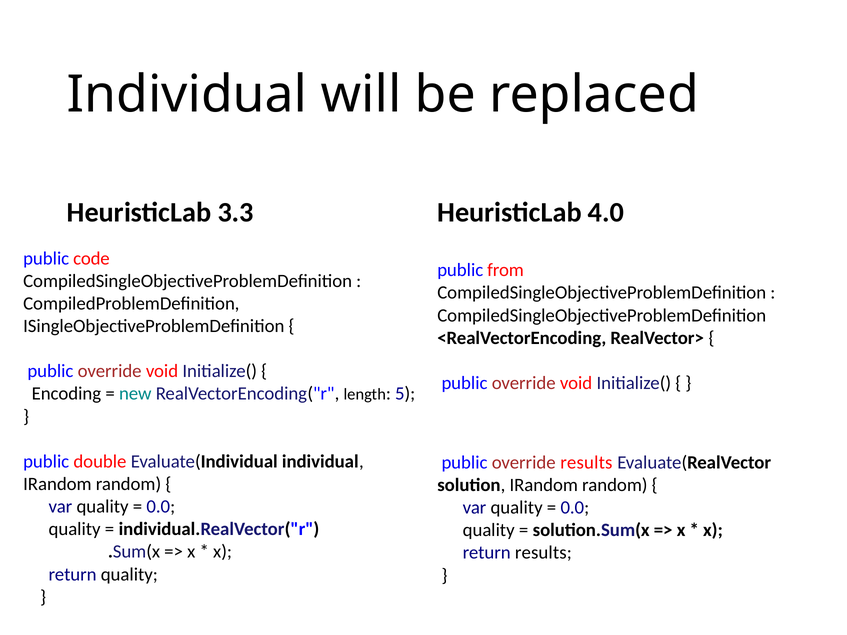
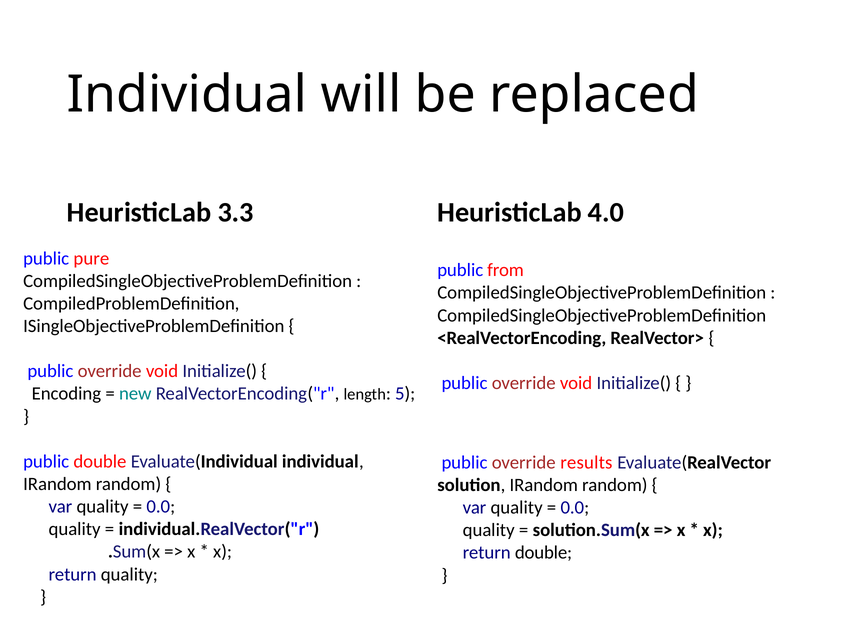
code: code -> pure
return results: results -> double
